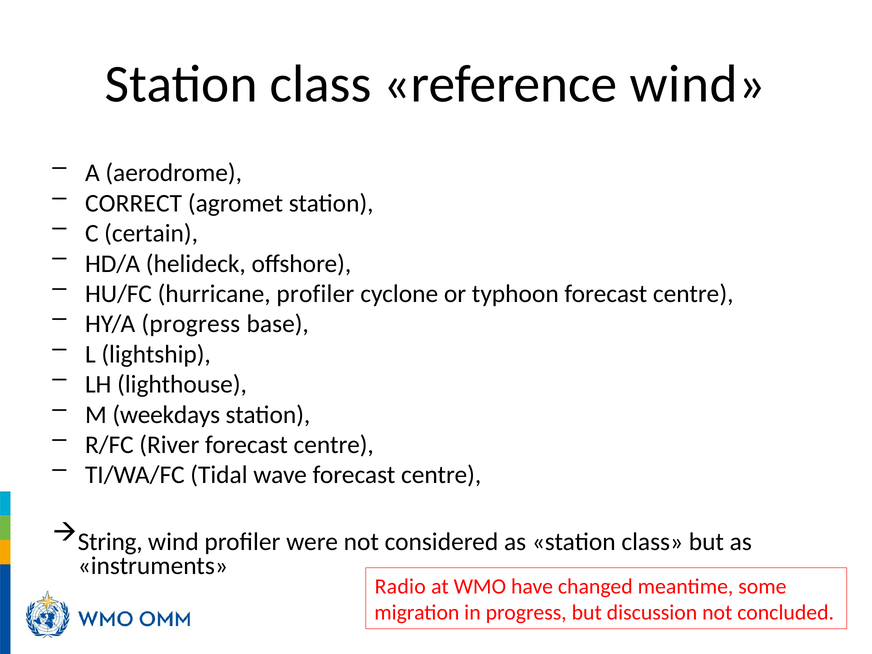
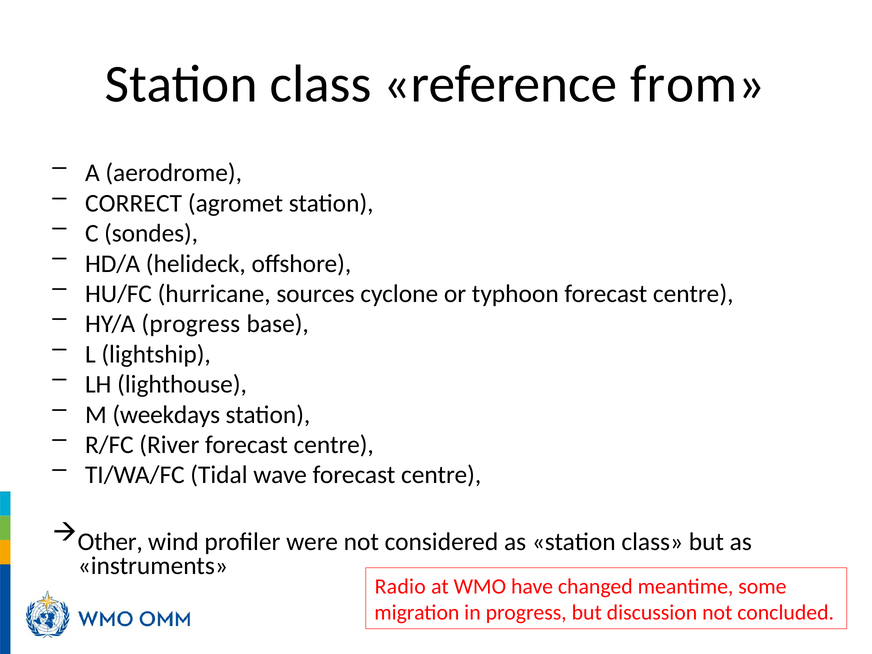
reference wind: wind -> from
certain: certain -> sondes
hurricane profiler: profiler -> sources
String: String -> Other
